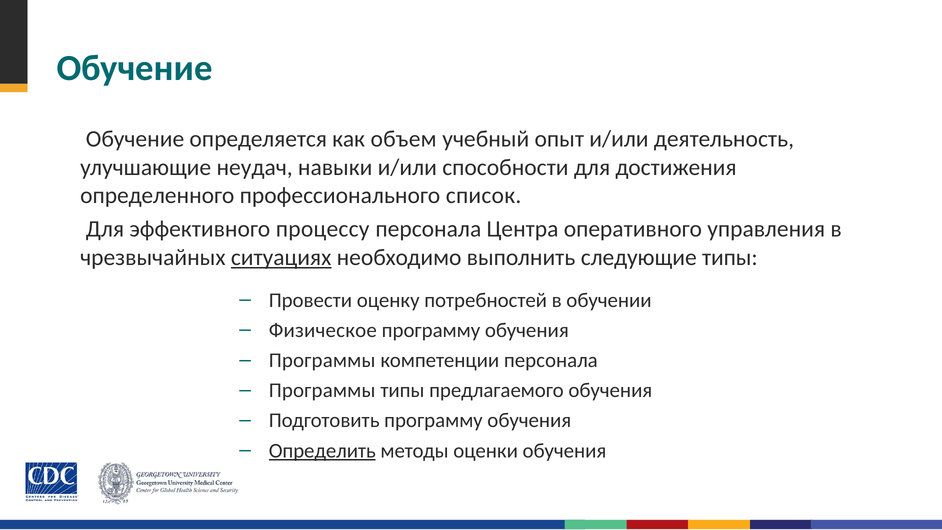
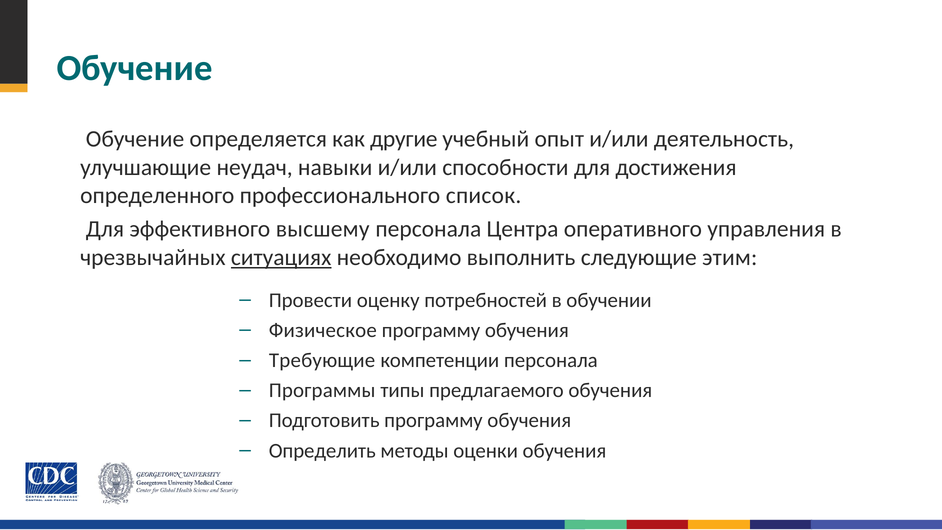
объем: объем -> другие
процессу: процессу -> высшему
следующие типы: типы -> этим
Программы at (322, 360): Программы -> Требующие
Определить underline: present -> none
